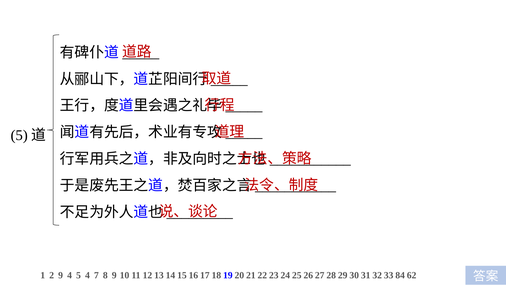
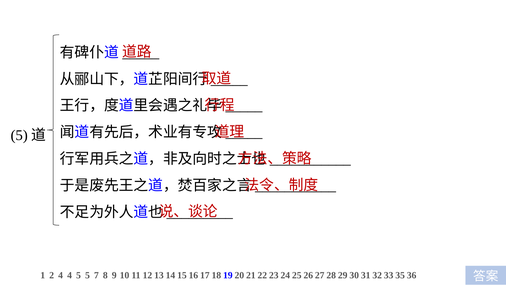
2 9: 9 -> 4
5 4: 4 -> 5
84: 84 -> 35
62: 62 -> 36
